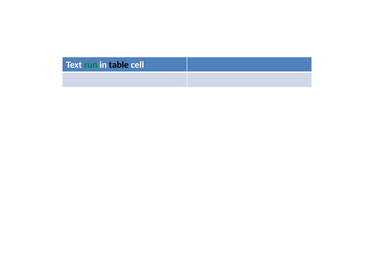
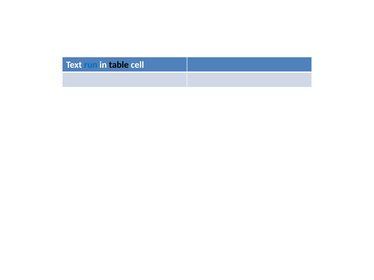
run colour: green -> blue
